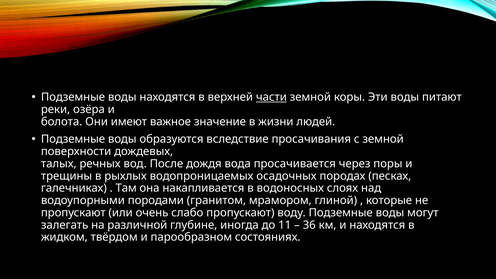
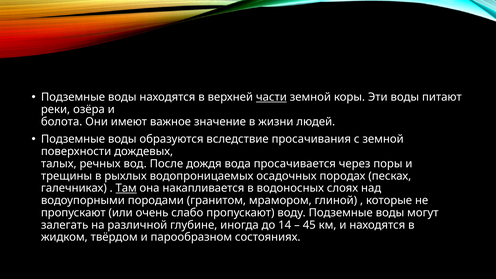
Там underline: none -> present
11: 11 -> 14
36: 36 -> 45
